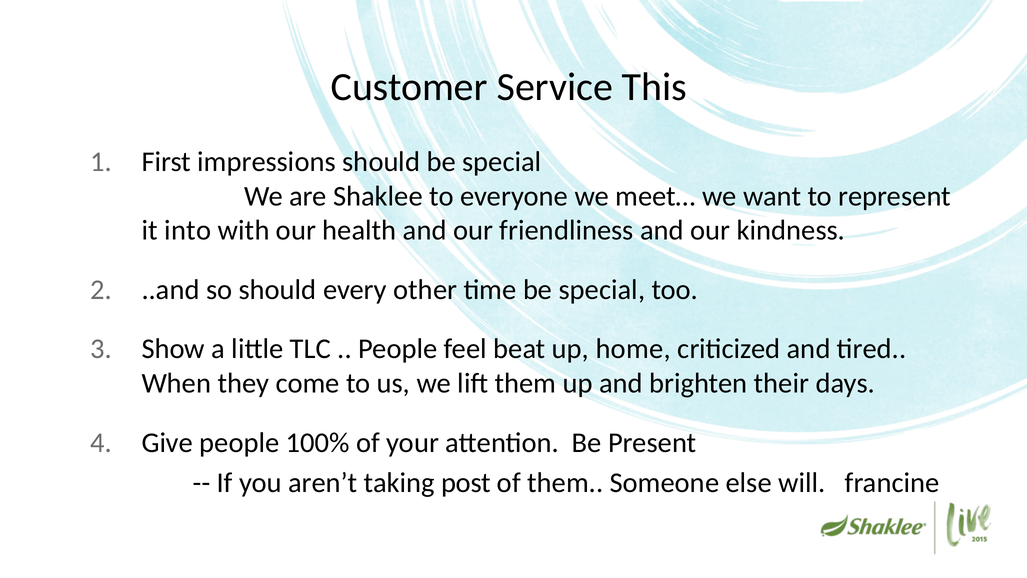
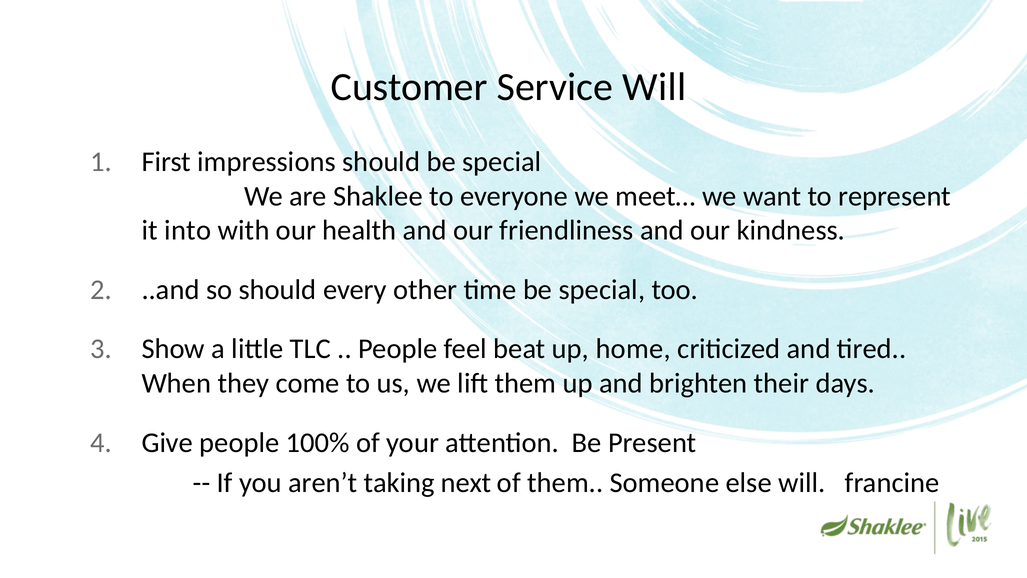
Service This: This -> Will
post: post -> next
